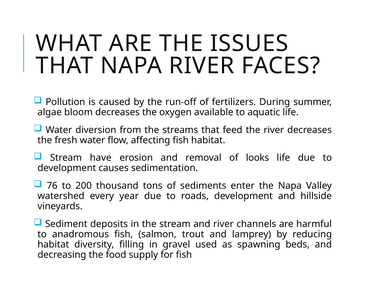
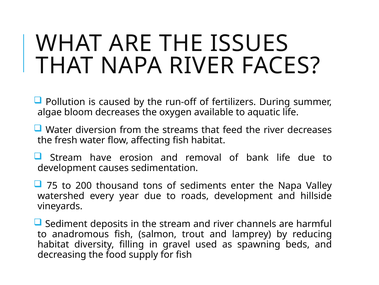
looks: looks -> bank
76: 76 -> 75
